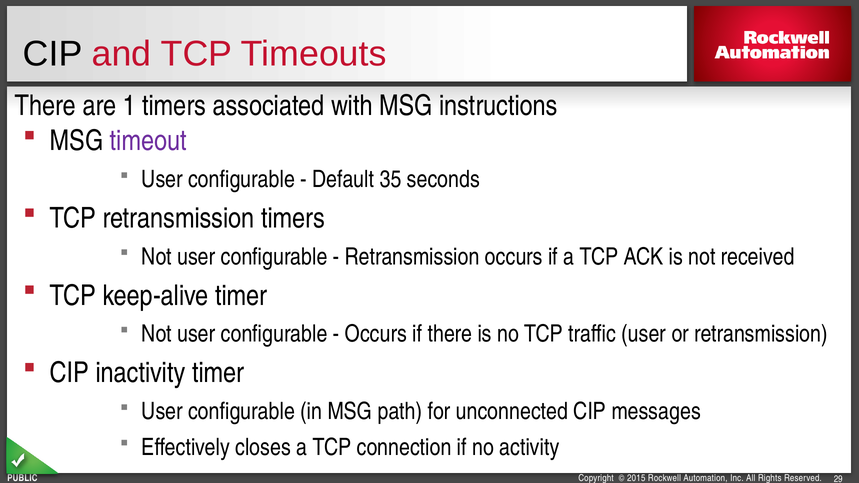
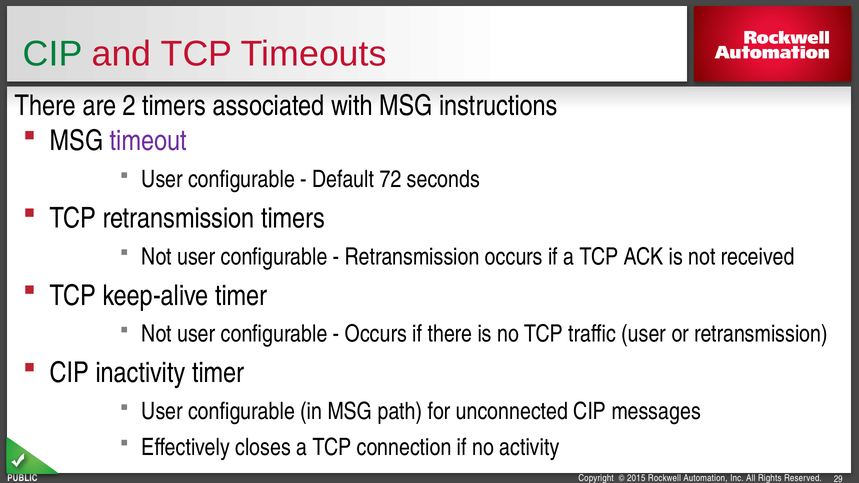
CIP at (53, 54) colour: black -> green
1: 1 -> 2
35: 35 -> 72
